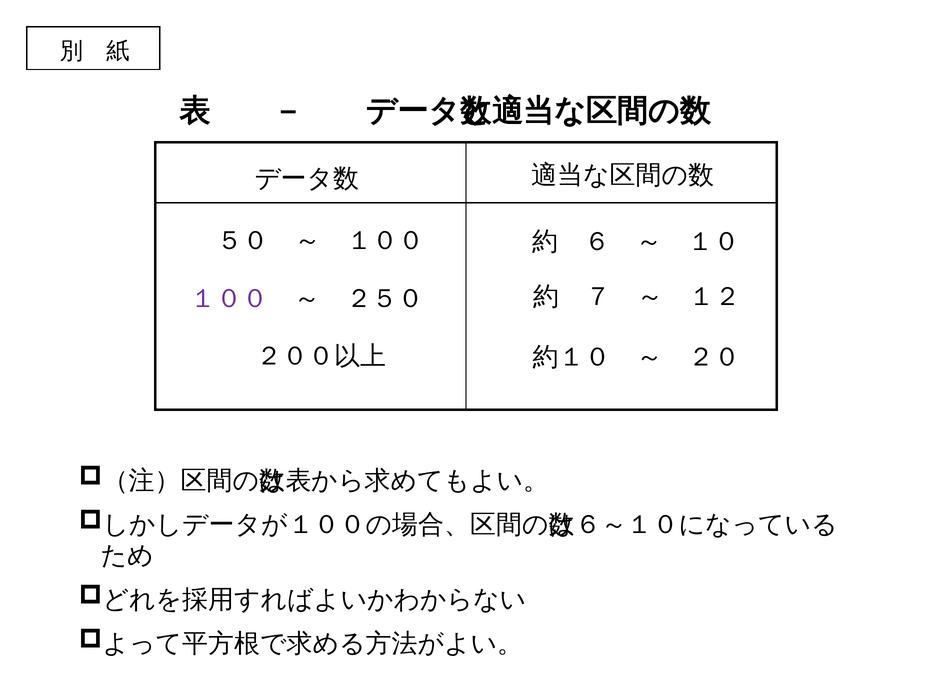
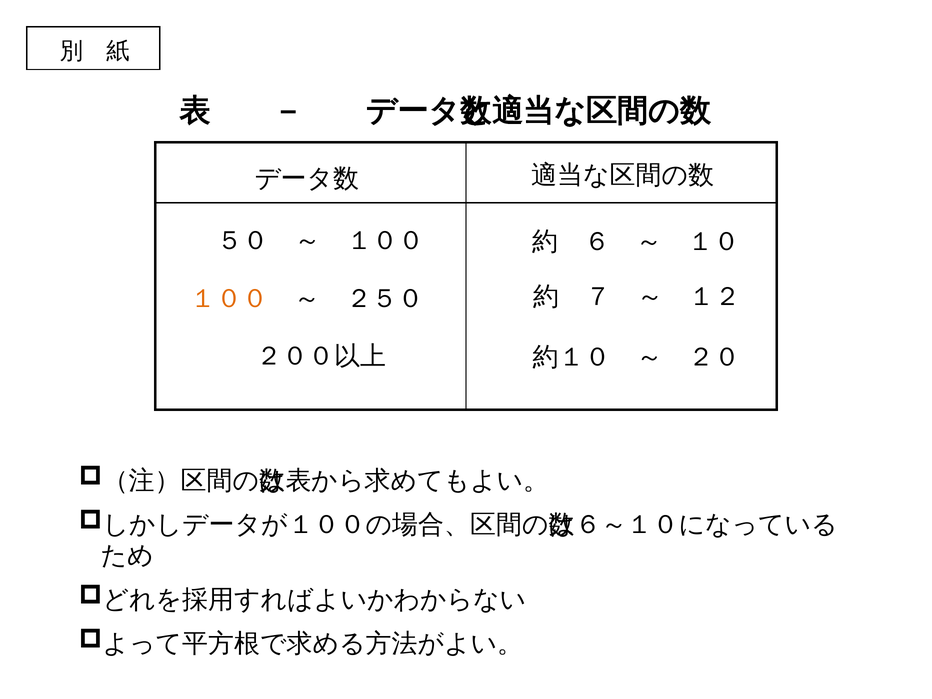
１００ at (229, 299) colour: purple -> orange
